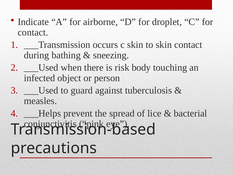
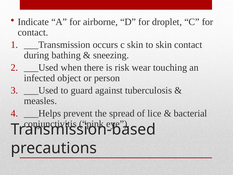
body: body -> wear
